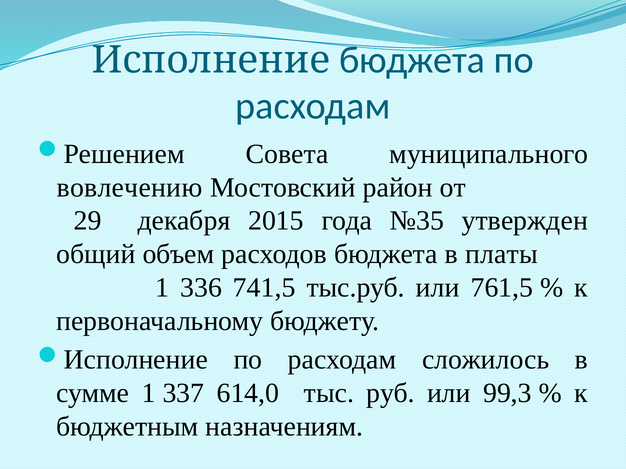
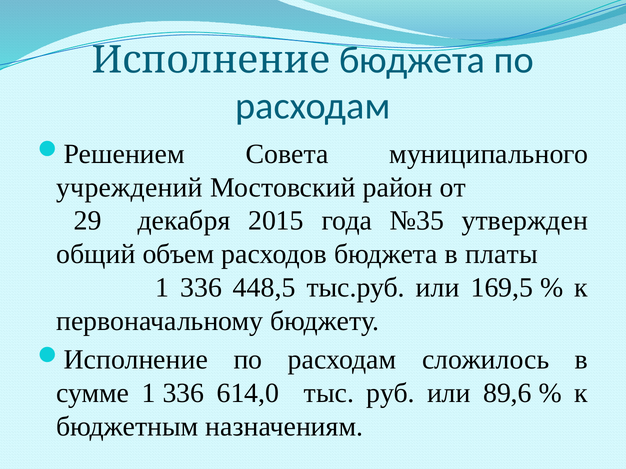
вовлечению: вовлечению -> учреждений
741,5: 741,5 -> 448,5
761,5: 761,5 -> 169,5
сумме 1 337: 337 -> 336
99,3: 99,3 -> 89,6
